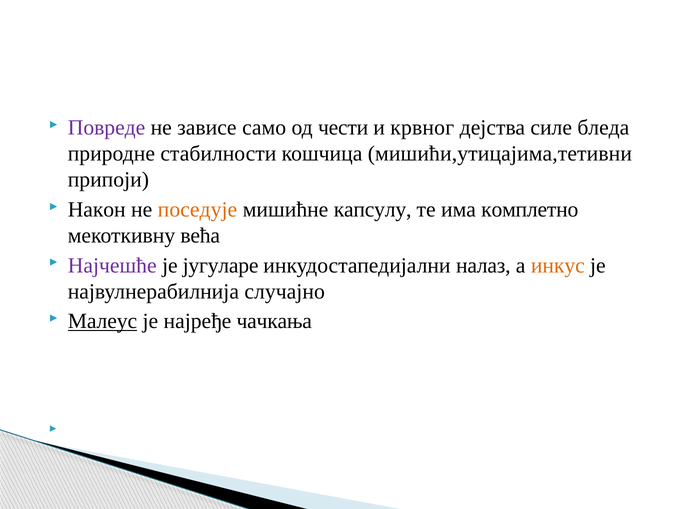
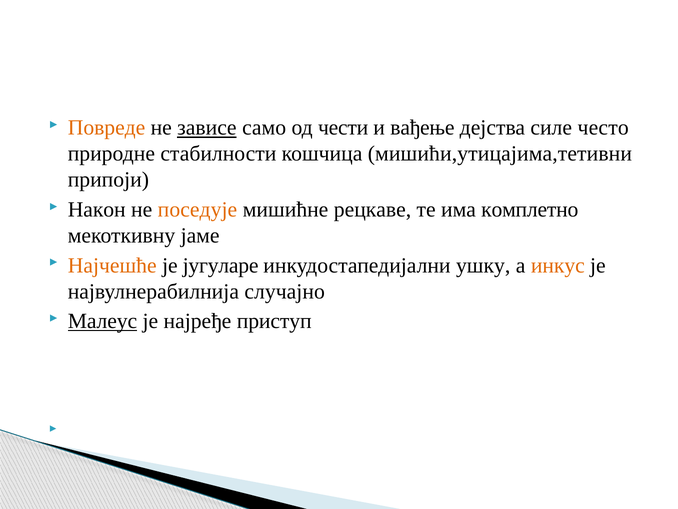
Повреде colour: purple -> orange
зависе underline: none -> present
крвног: крвног -> вађење
бледа: бледа -> често
капсулу: капсулу -> рецкаве
већа: већа -> јаме
Најчешће colour: purple -> orange
налаз: налаз -> ушку
чачкања: чачкања -> приступ
